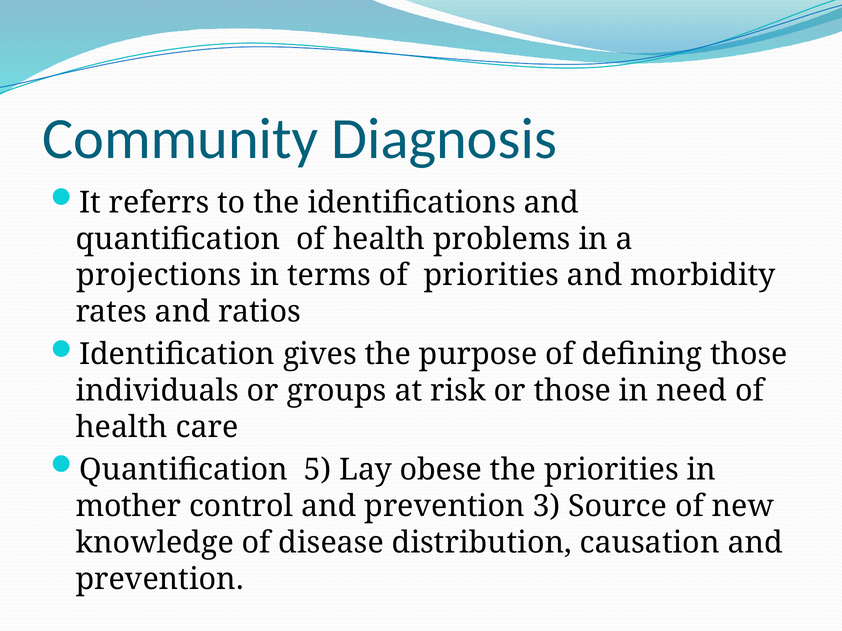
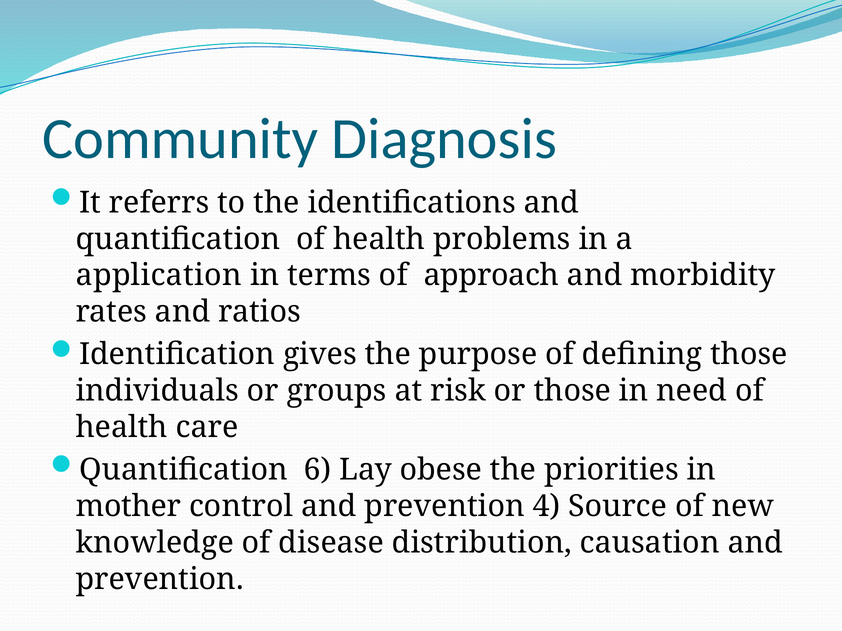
projections: projections -> application
of priorities: priorities -> approach
5: 5 -> 6
3: 3 -> 4
